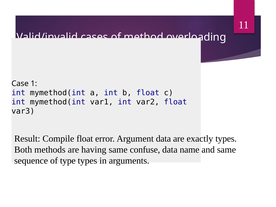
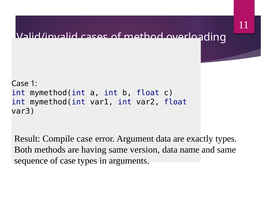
Compile float: float -> case
confuse: confuse -> version
of type: type -> case
